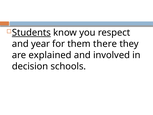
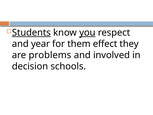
you underline: none -> present
there: there -> effect
explained: explained -> problems
